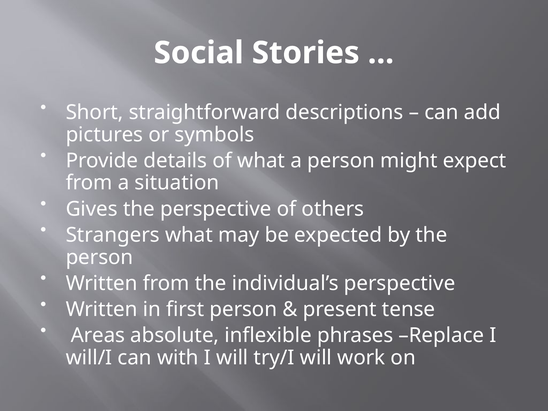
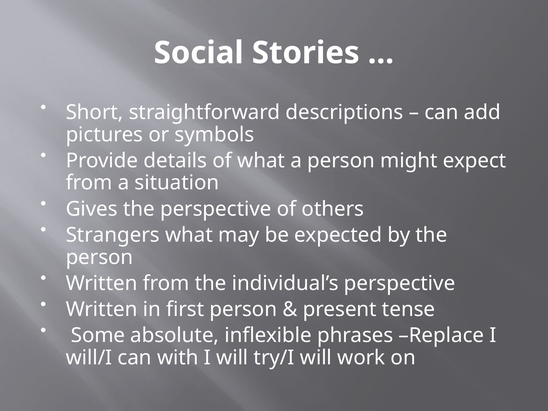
Areas: Areas -> Some
